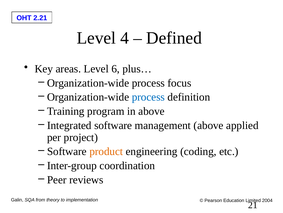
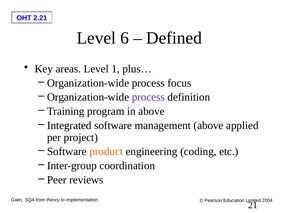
4: 4 -> 6
6: 6 -> 1
process at (148, 97) colour: blue -> purple
